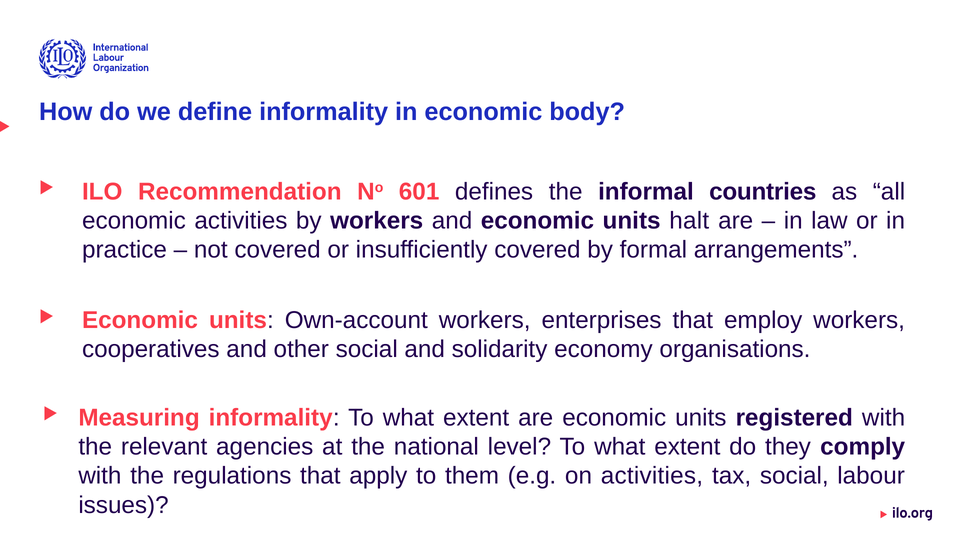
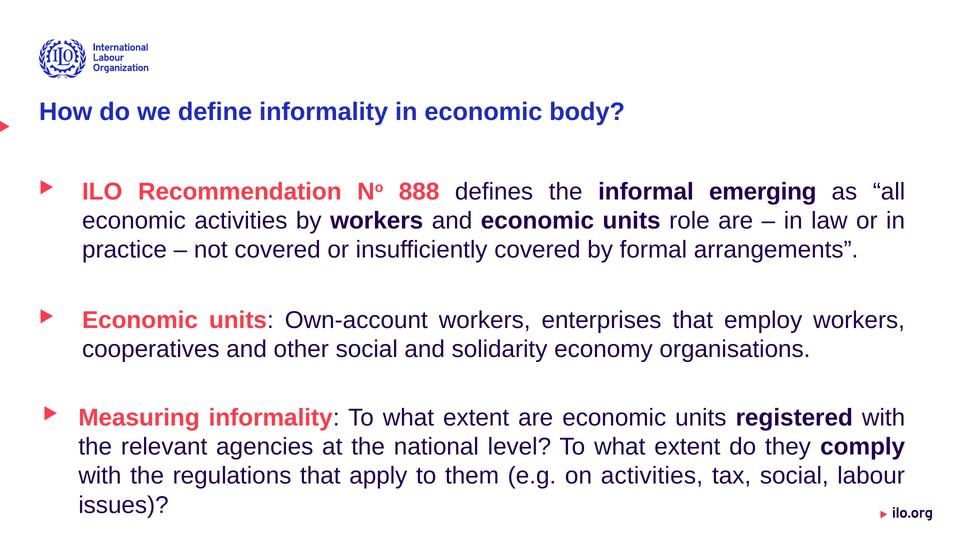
601: 601 -> 888
countries: countries -> emerging
halt: halt -> role
